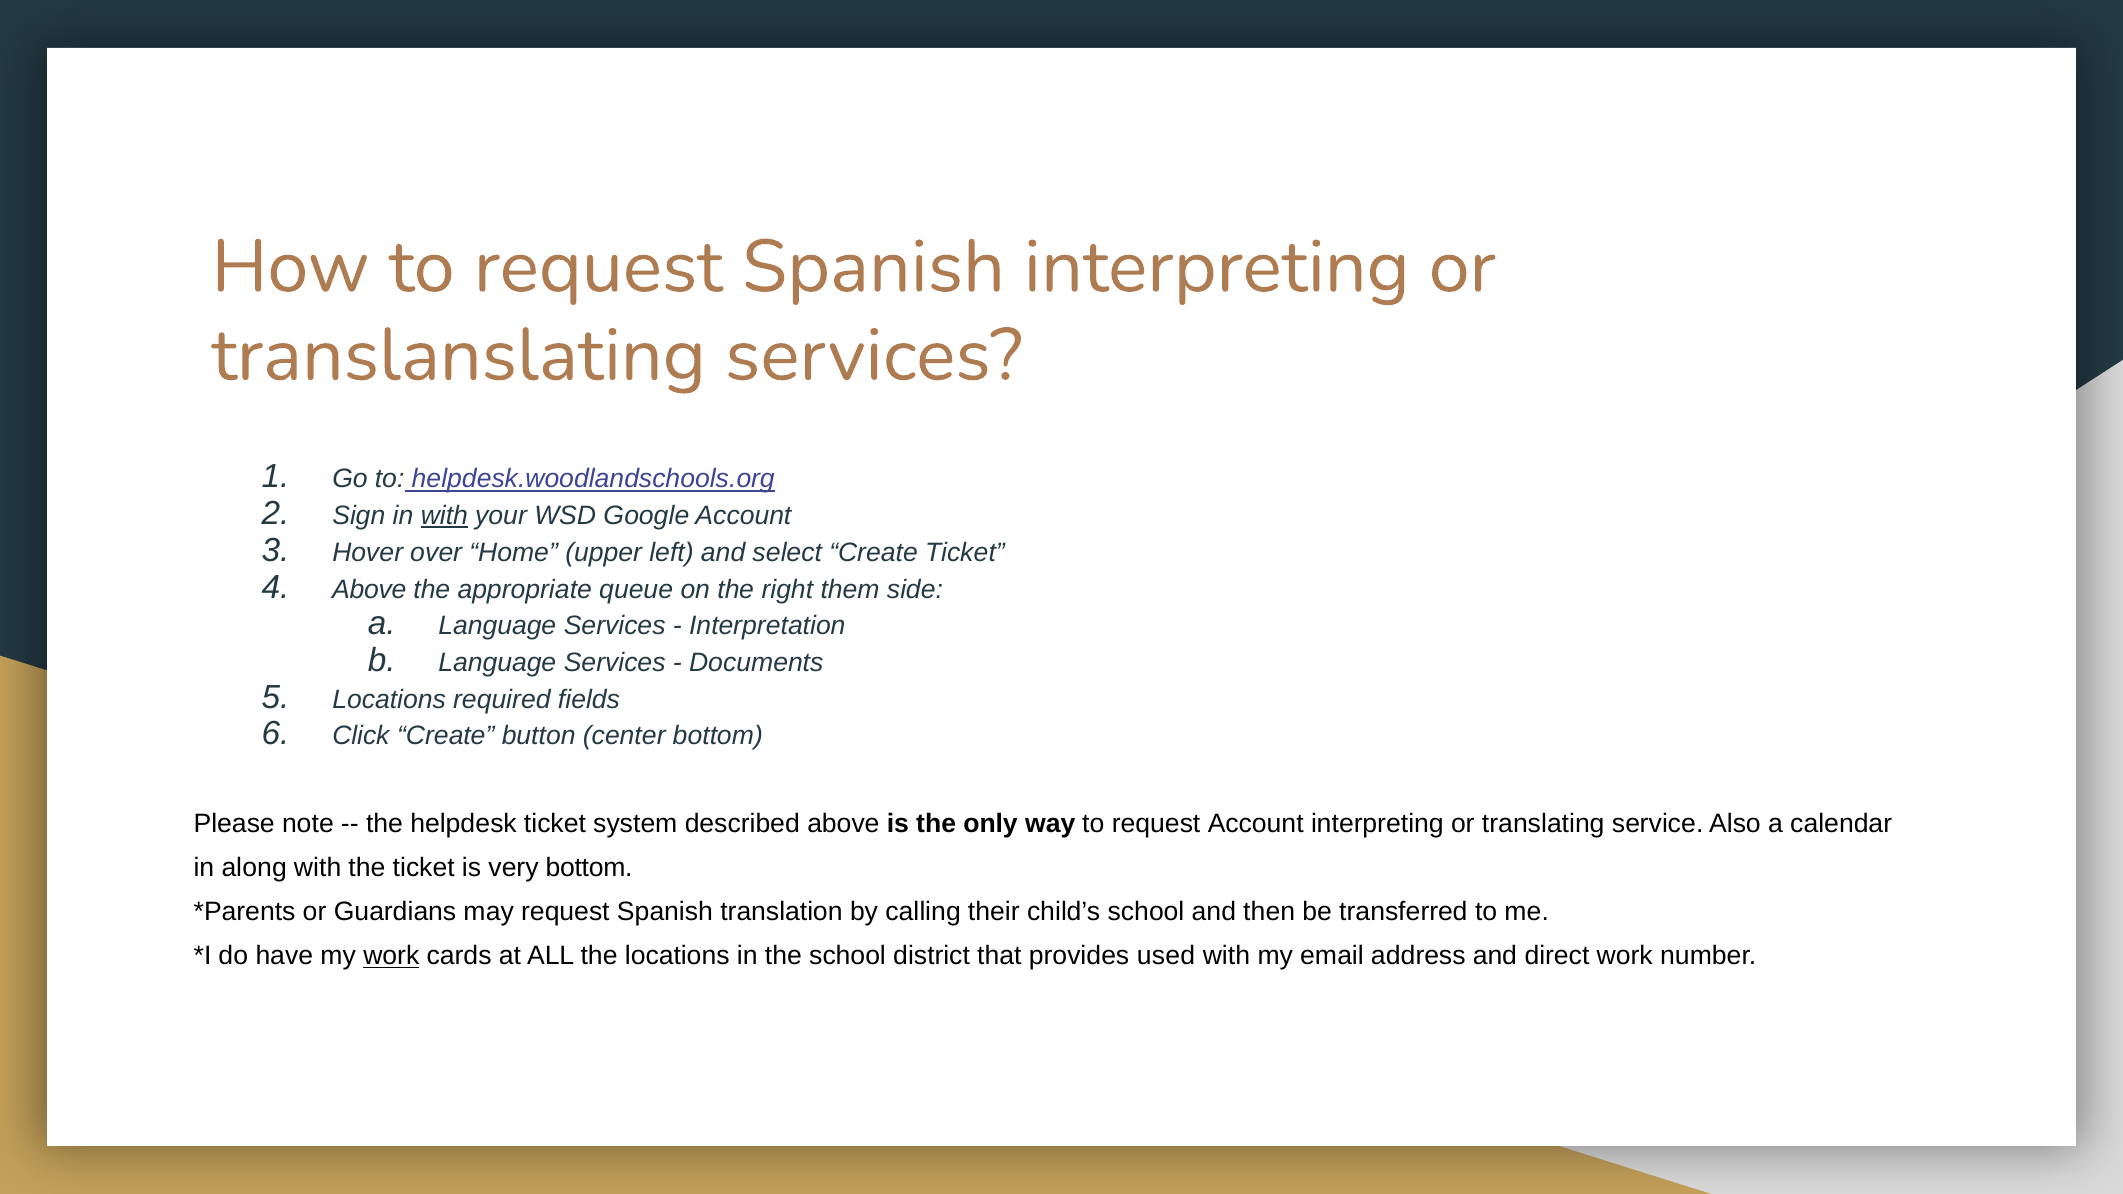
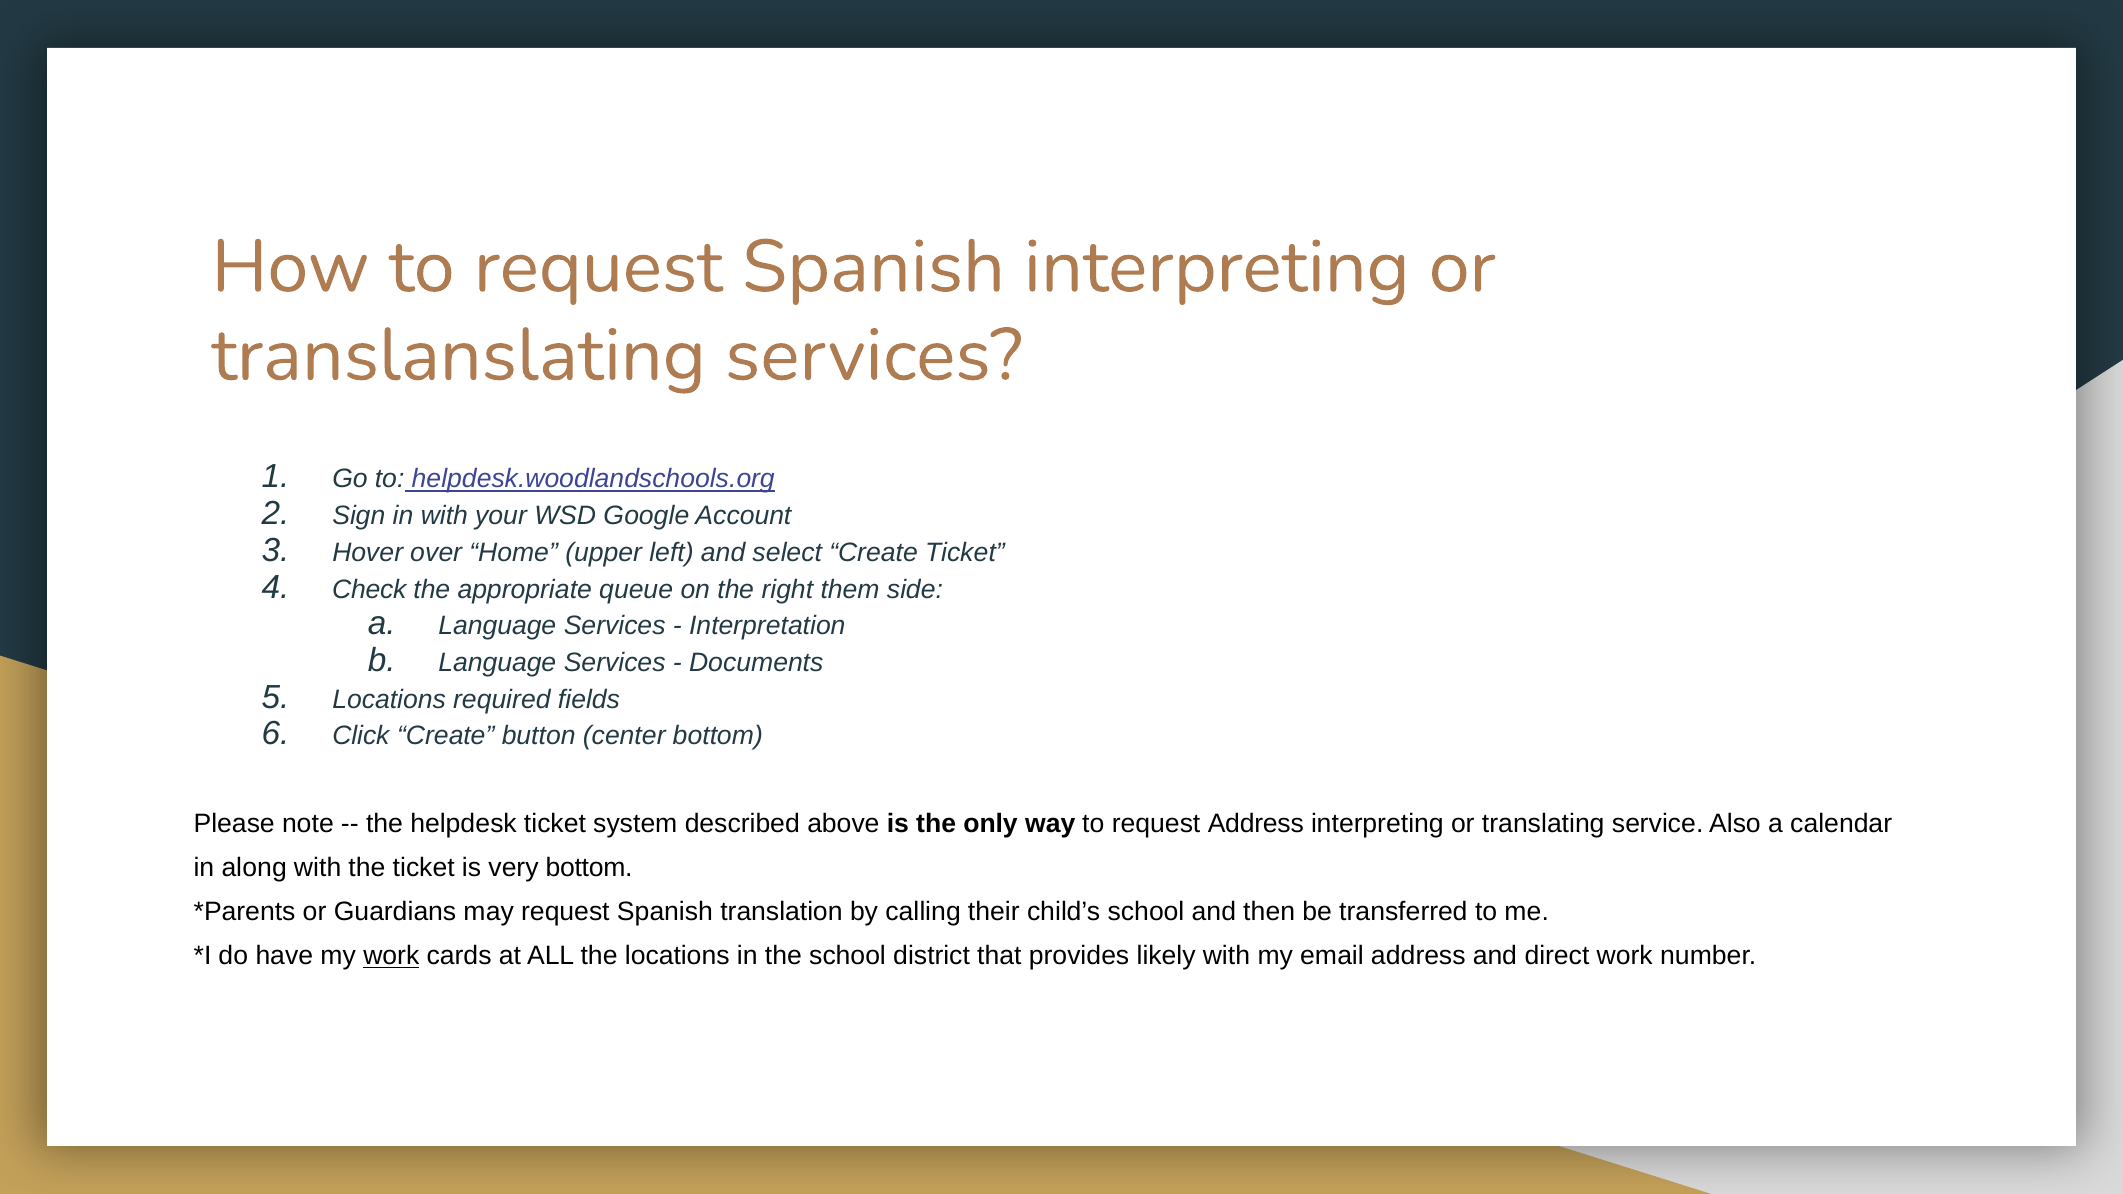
with at (444, 516) underline: present -> none
Above at (369, 589): Above -> Check
request Account: Account -> Address
used: used -> likely
